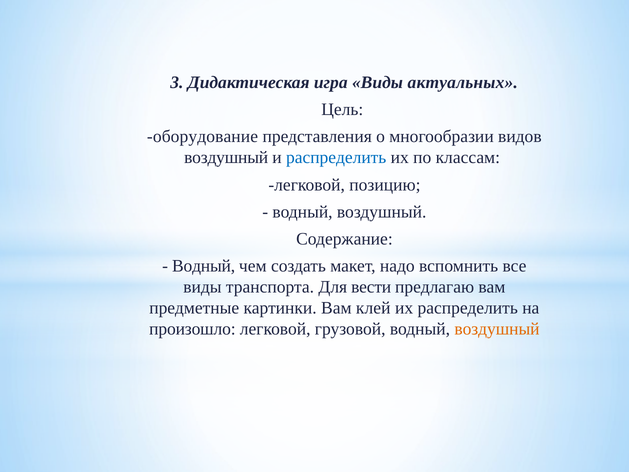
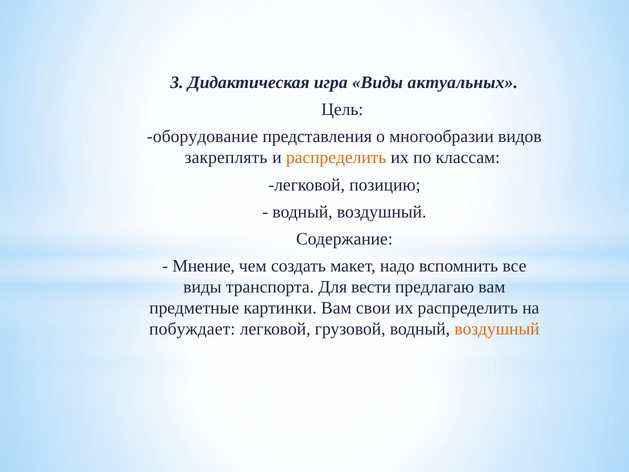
воздушный at (226, 158): воздушный -> закреплять
распределить at (336, 158) colour: blue -> orange
Водный at (204, 266): Водный -> Мнение
клей: клей -> свои
произошло: произошло -> побуждает
